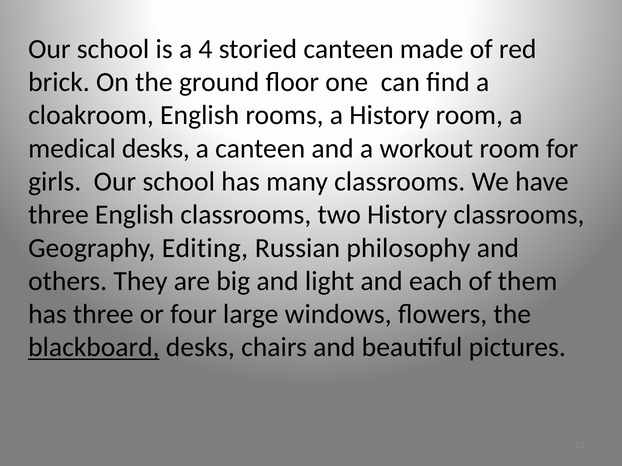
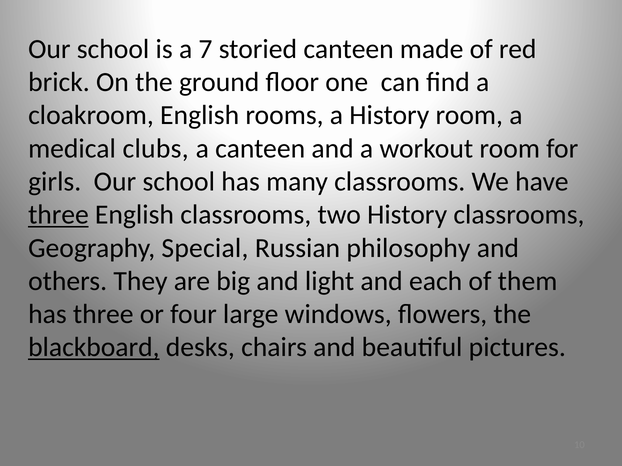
4: 4 -> 7
medical desks: desks -> clubs
three at (58, 215) underline: none -> present
Editing: Editing -> Special
